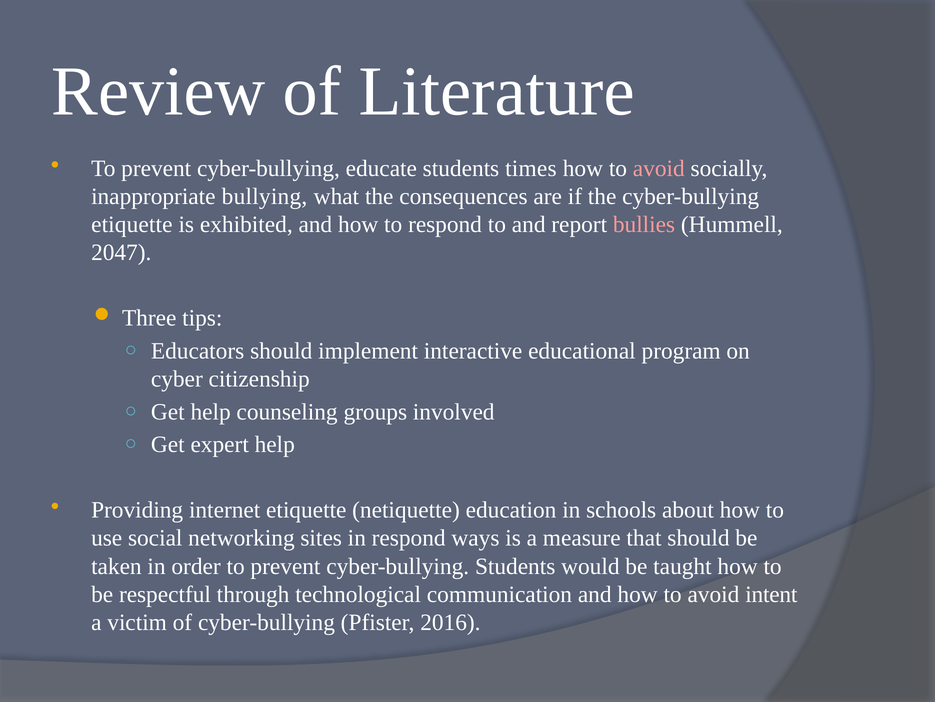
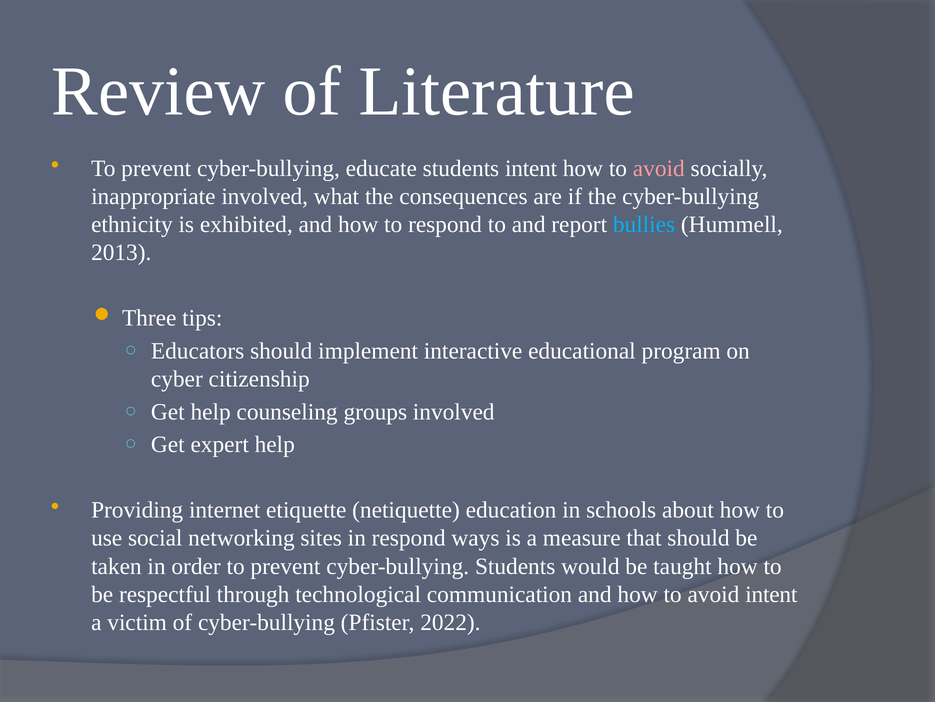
students times: times -> intent
inappropriate bullying: bullying -> involved
etiquette at (132, 224): etiquette -> ethnicity
bullies colour: pink -> light blue
2047: 2047 -> 2013
2016: 2016 -> 2022
